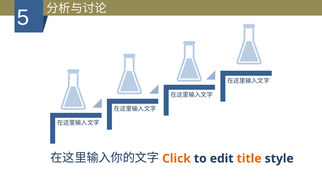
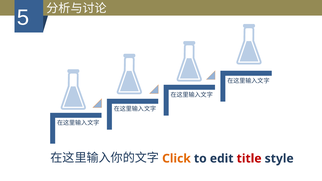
title colour: orange -> red
